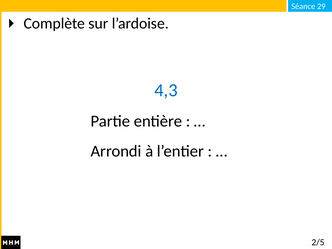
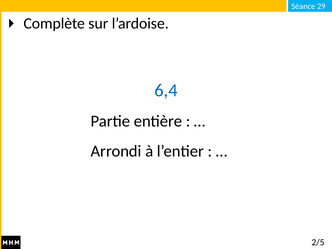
4,3: 4,3 -> 6,4
